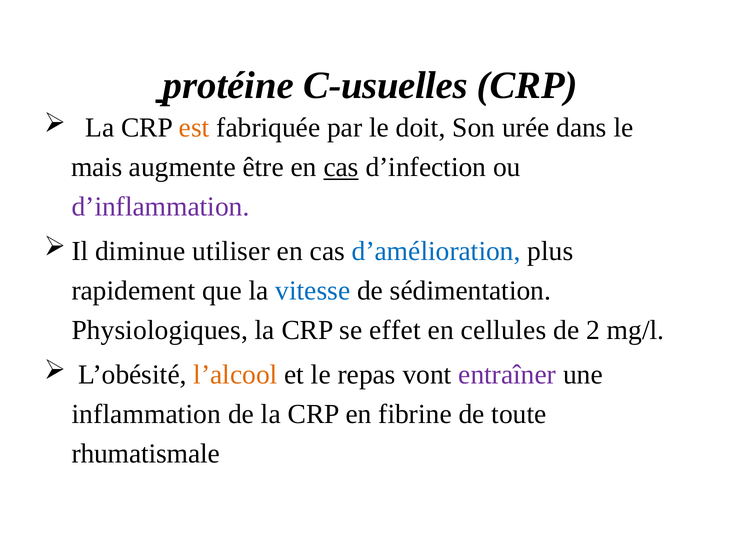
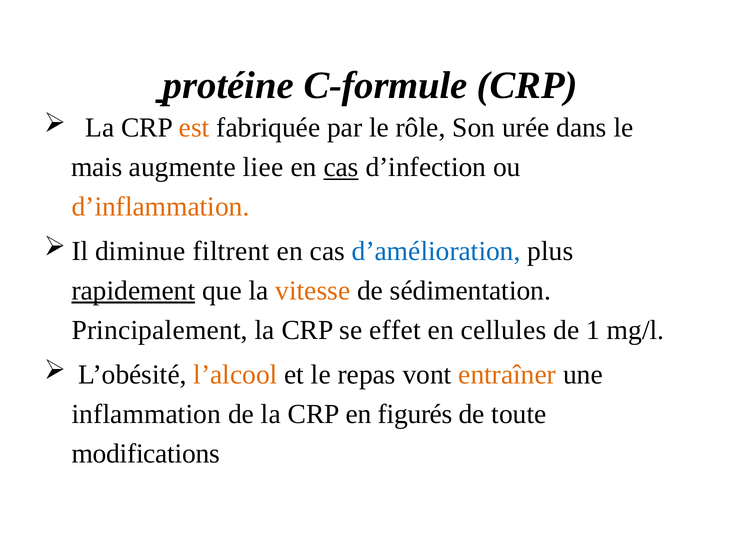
C-usuelles: C-usuelles -> C-formule
doit: doit -> rôle
être: être -> liee
d’inflammation colour: purple -> orange
utiliser: utiliser -> filtrent
rapidement underline: none -> present
vitesse colour: blue -> orange
Physiologiques: Physiologiques -> Principalement
2: 2 -> 1
entraîner colour: purple -> orange
fibrine: fibrine -> figurés
rhumatismale: rhumatismale -> modifications
